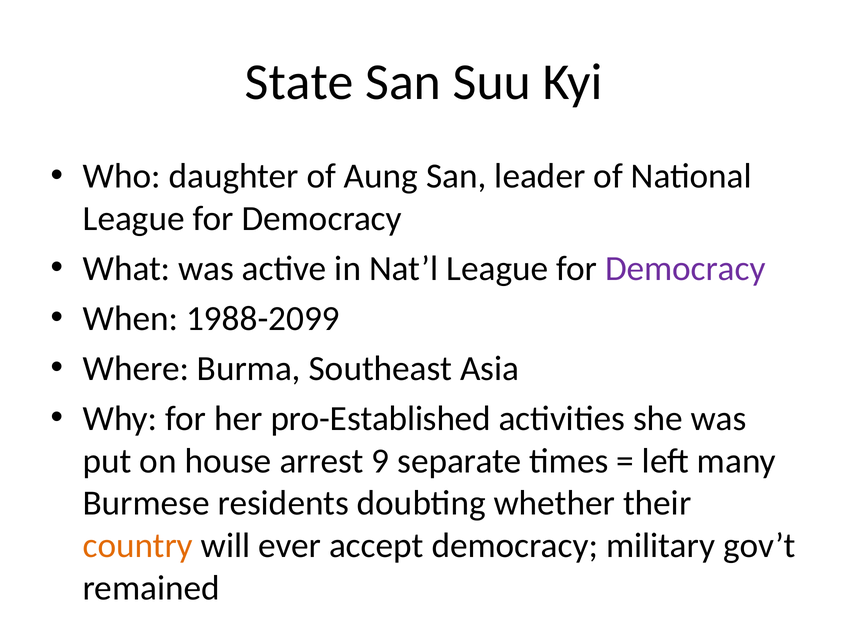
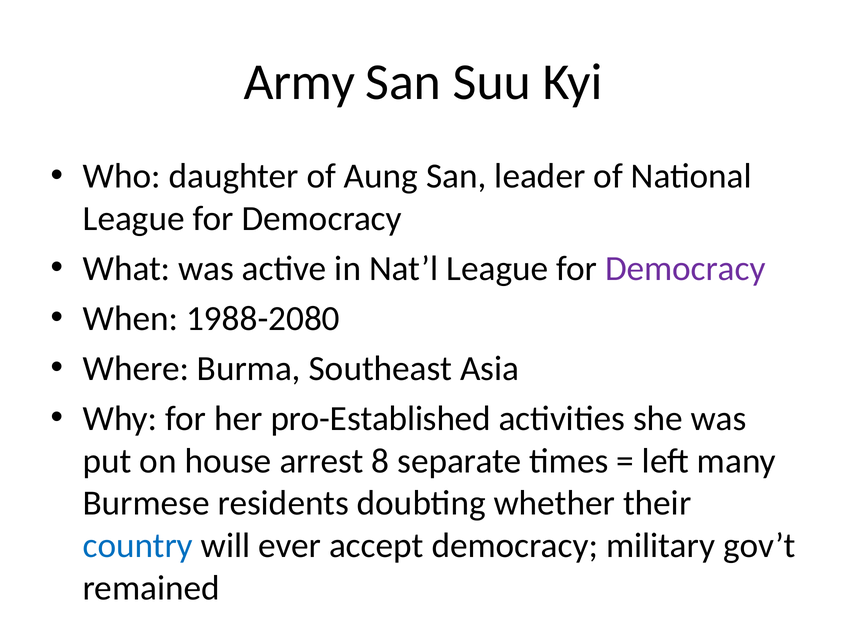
State: State -> Army
1988-2099: 1988-2099 -> 1988-2080
9: 9 -> 8
country colour: orange -> blue
